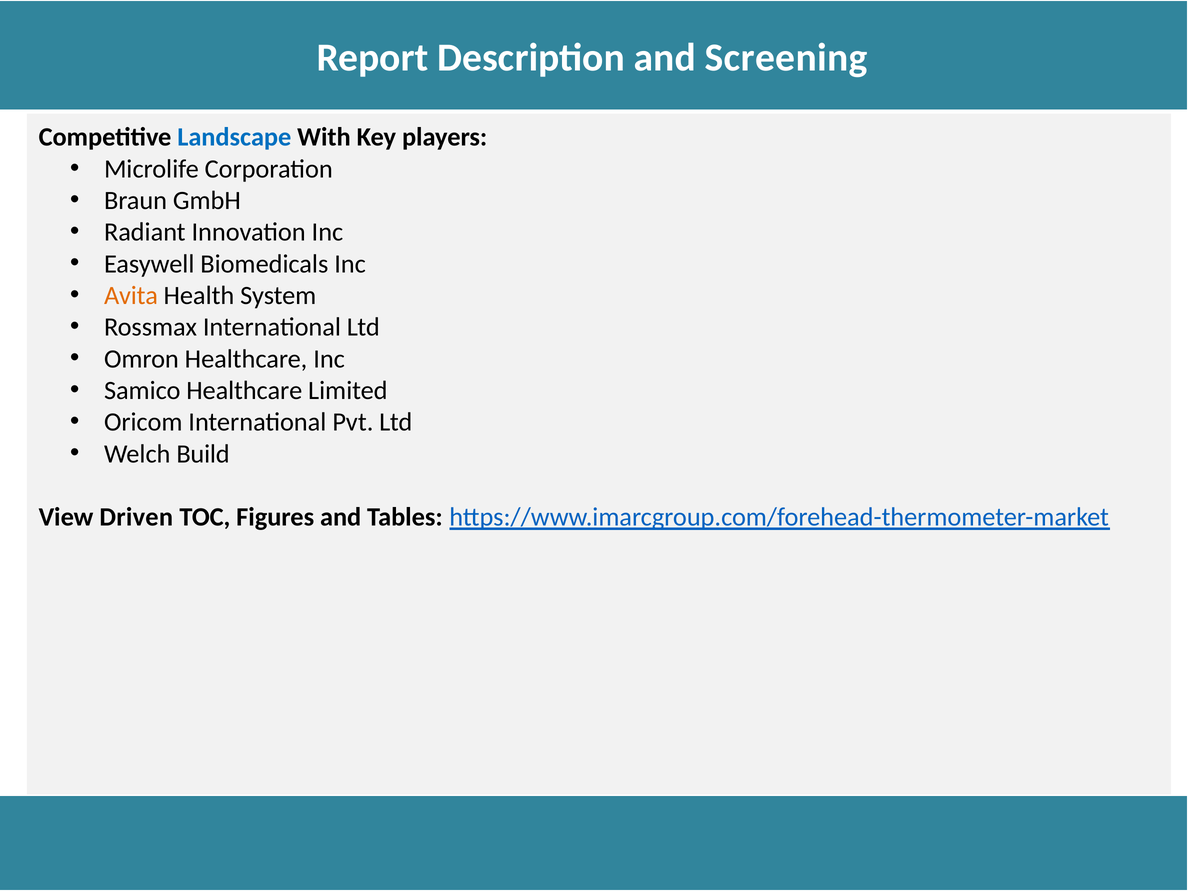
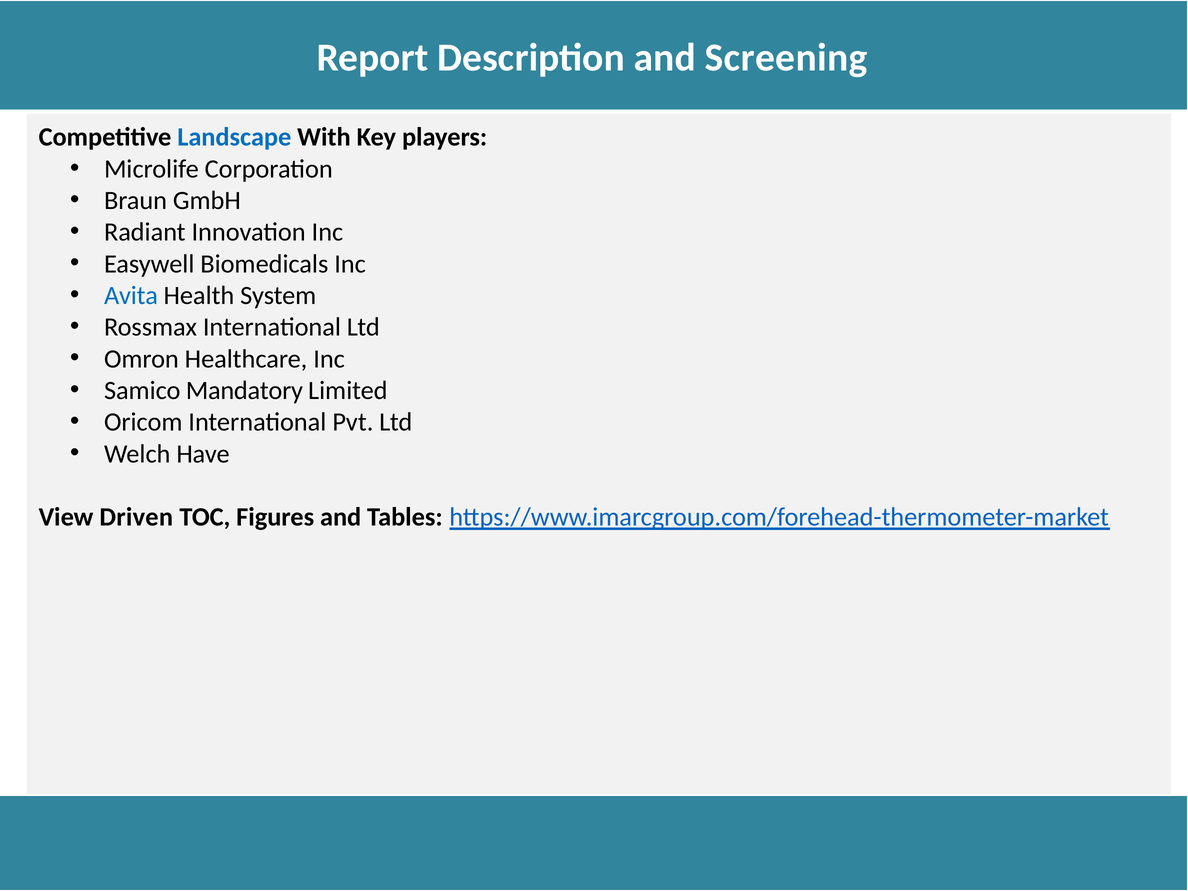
Avita colour: orange -> blue
Samico Healthcare: Healthcare -> Mandatory
Build: Build -> Have
